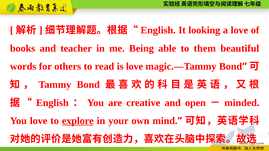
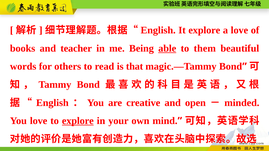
It looking: looking -> explore
able underline: none -> present
is love: love -> that
